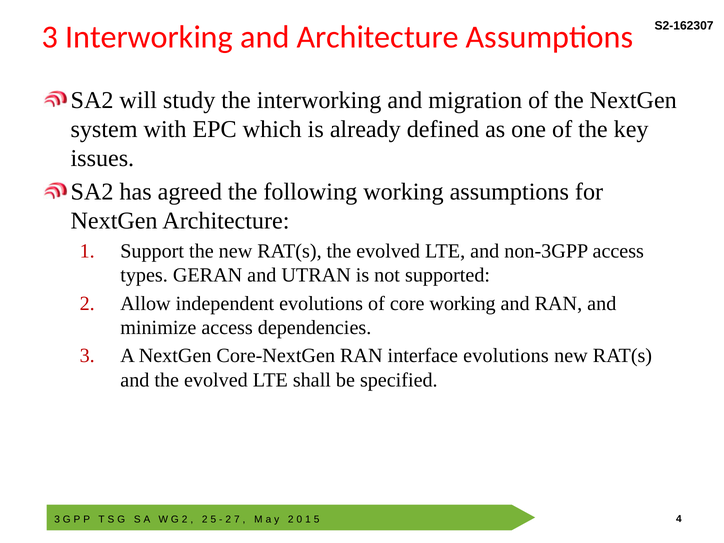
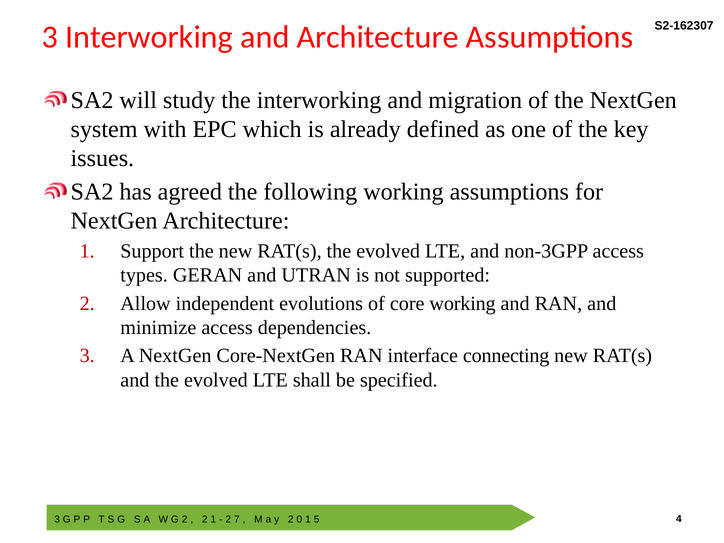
interface evolutions: evolutions -> connecting
5 at (213, 519): 5 -> 1
